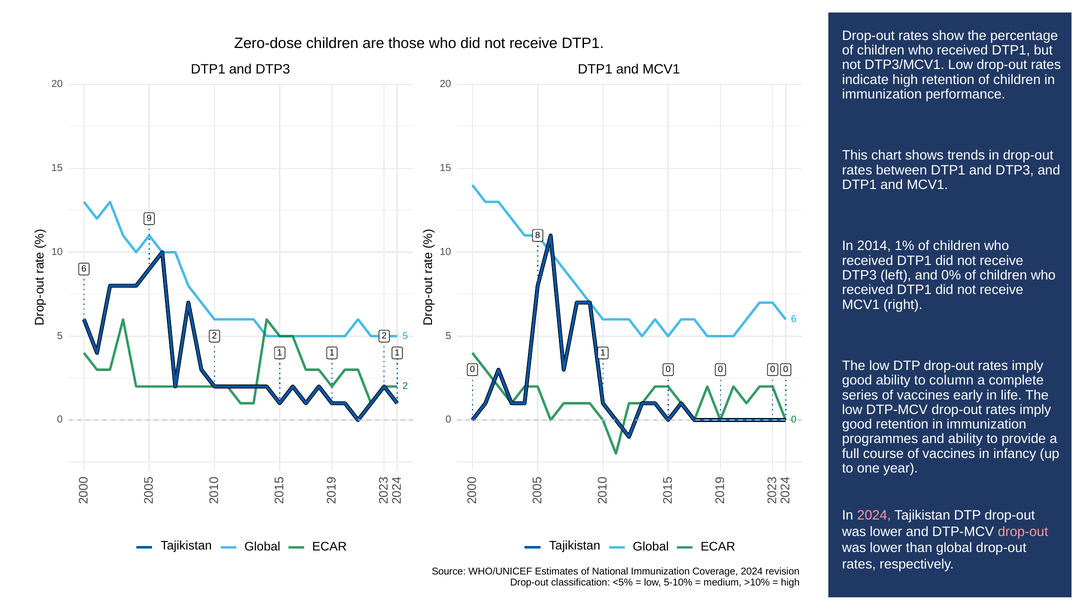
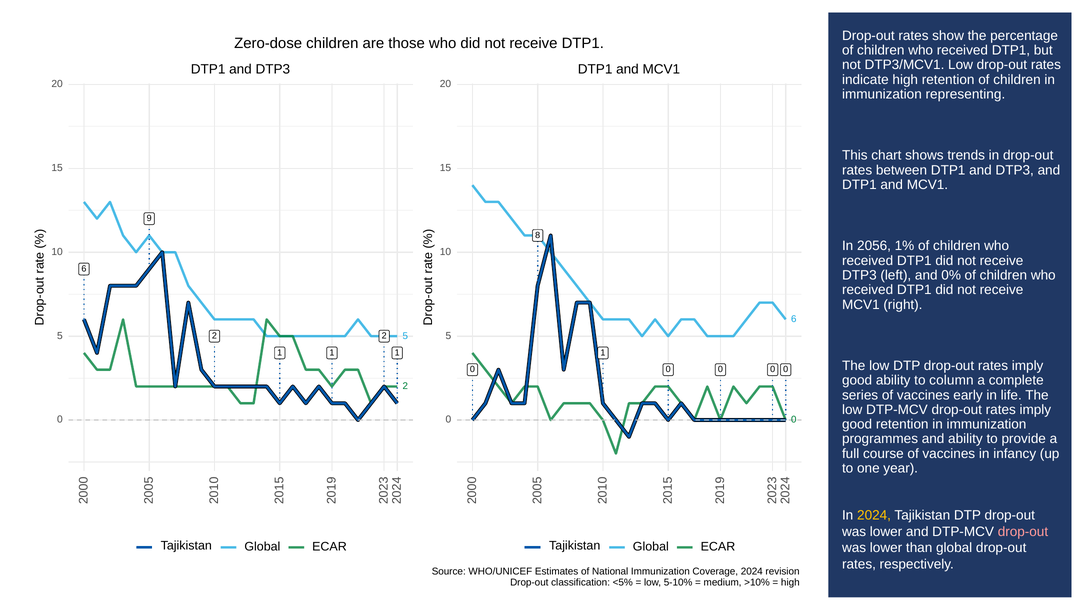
performance: performance -> representing
2014: 2014 -> 2056
2024 at (874, 516) colour: pink -> yellow
